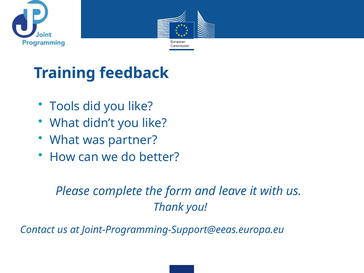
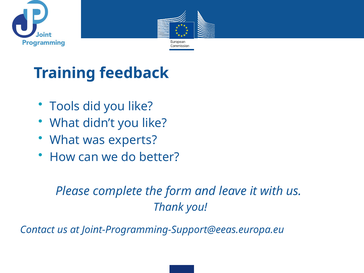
partner: partner -> experts
